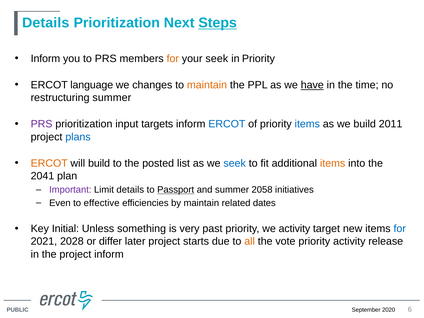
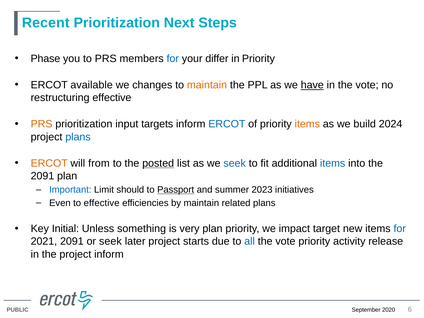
Details at (46, 23): Details -> Recent
Steps underline: present -> none
Inform at (45, 59): Inform -> Phase
for at (173, 59) colour: orange -> blue
your seek: seek -> differ
language: language -> available
in the time: time -> vote
restructuring summer: summer -> effective
PRS at (42, 124) colour: purple -> orange
items at (307, 124) colour: blue -> orange
2011: 2011 -> 2024
will build: build -> from
posted underline: none -> present
items at (333, 163) colour: orange -> blue
2041 at (42, 176): 2041 -> 2091
Important colour: purple -> blue
Limit details: details -> should
2058: 2058 -> 2023
related dates: dates -> plans
very past: past -> plan
we activity: activity -> impact
2021 2028: 2028 -> 2091
or differ: differ -> seek
all colour: orange -> blue
